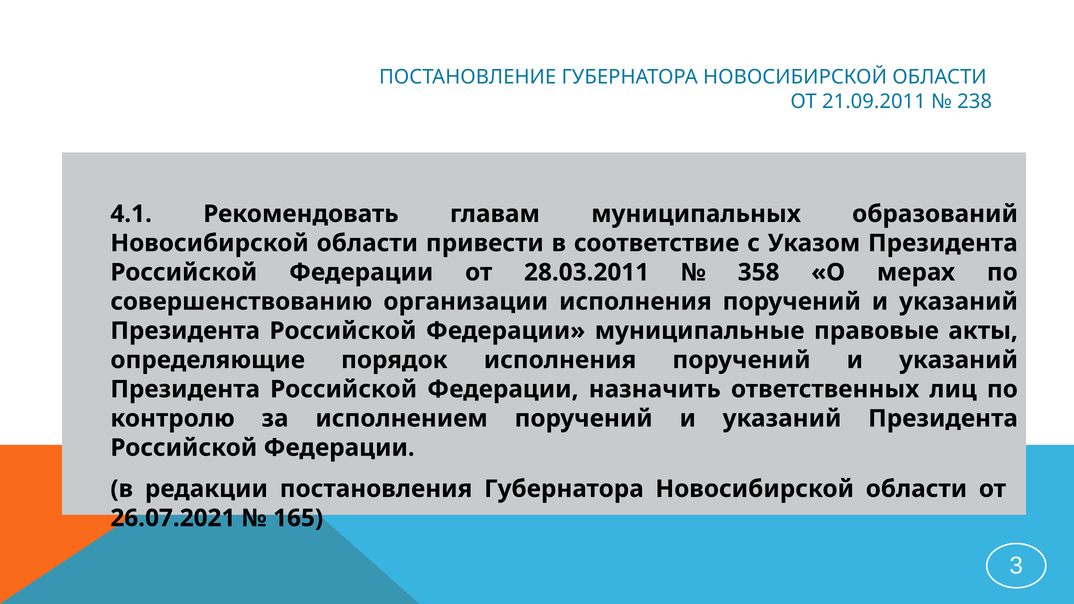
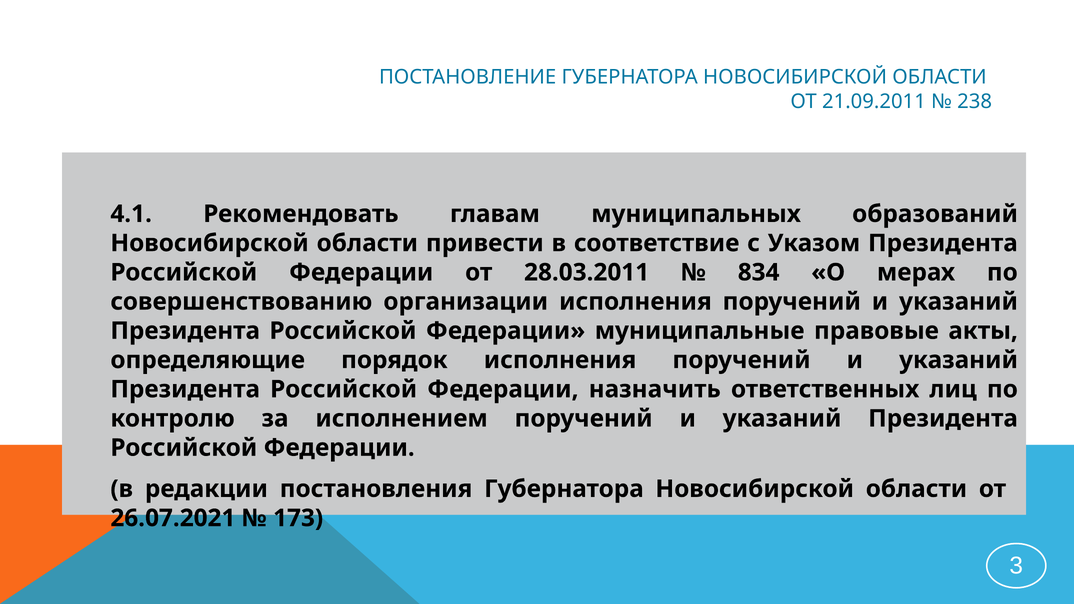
358: 358 -> 834
165: 165 -> 173
